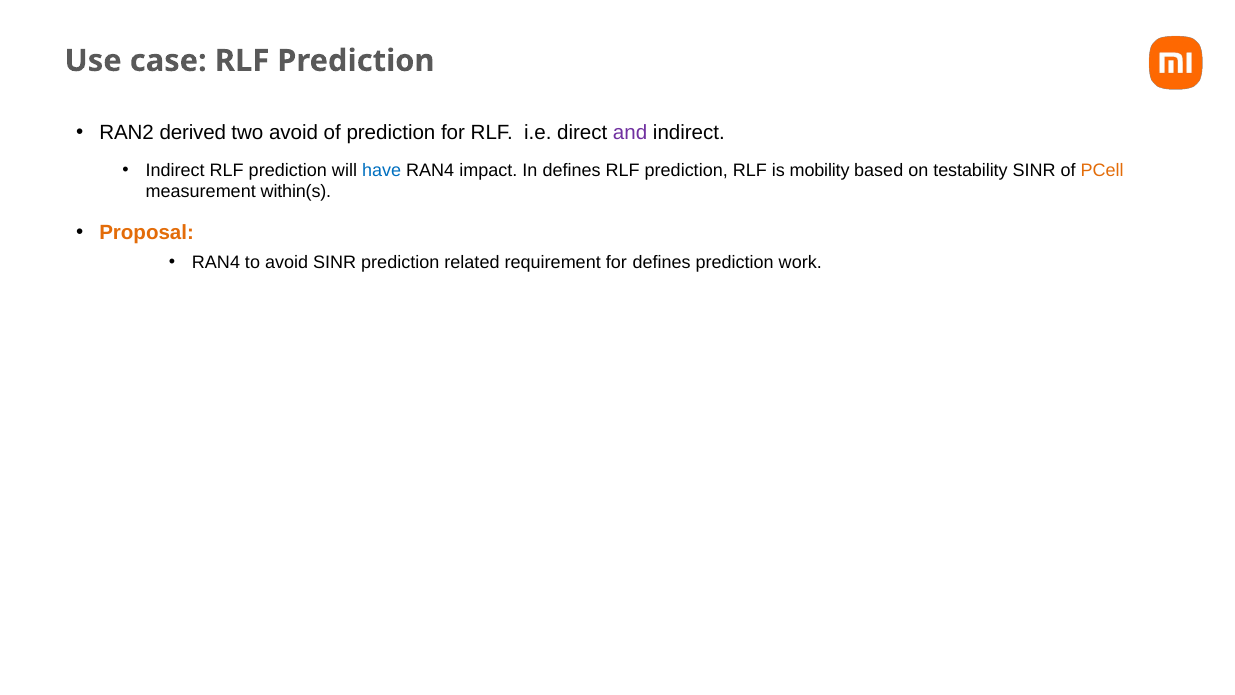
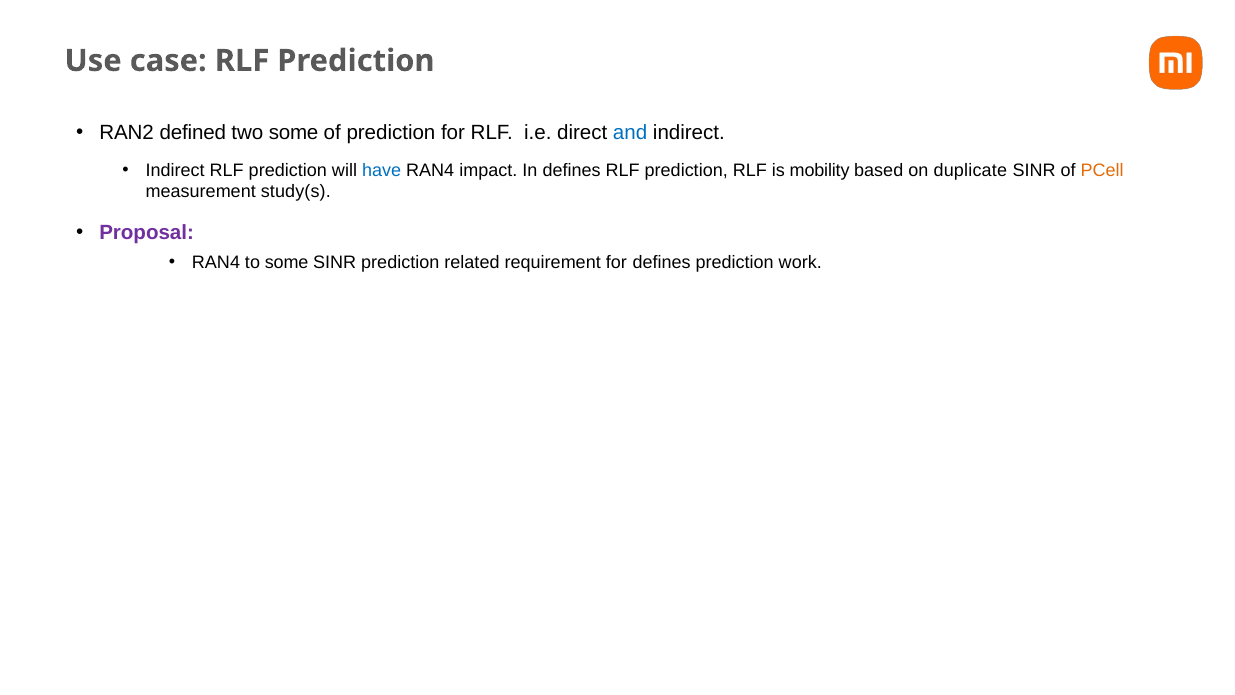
derived: derived -> defined
two avoid: avoid -> some
and colour: purple -> blue
testability: testability -> duplicate
within(s: within(s -> study(s
Proposal colour: orange -> purple
to avoid: avoid -> some
